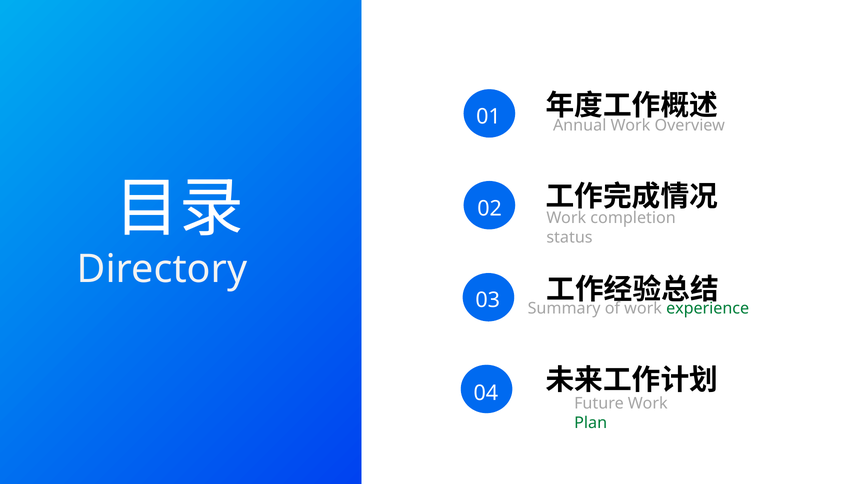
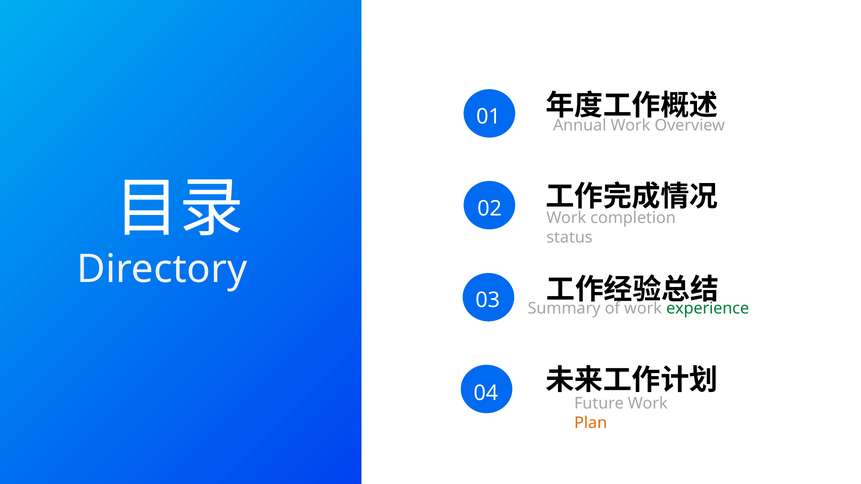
Plan colour: green -> orange
